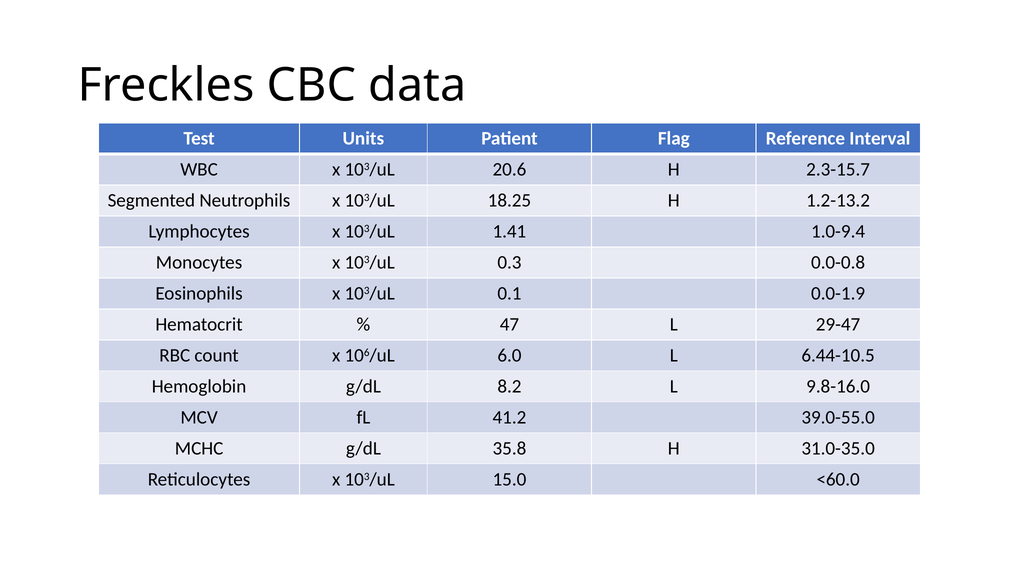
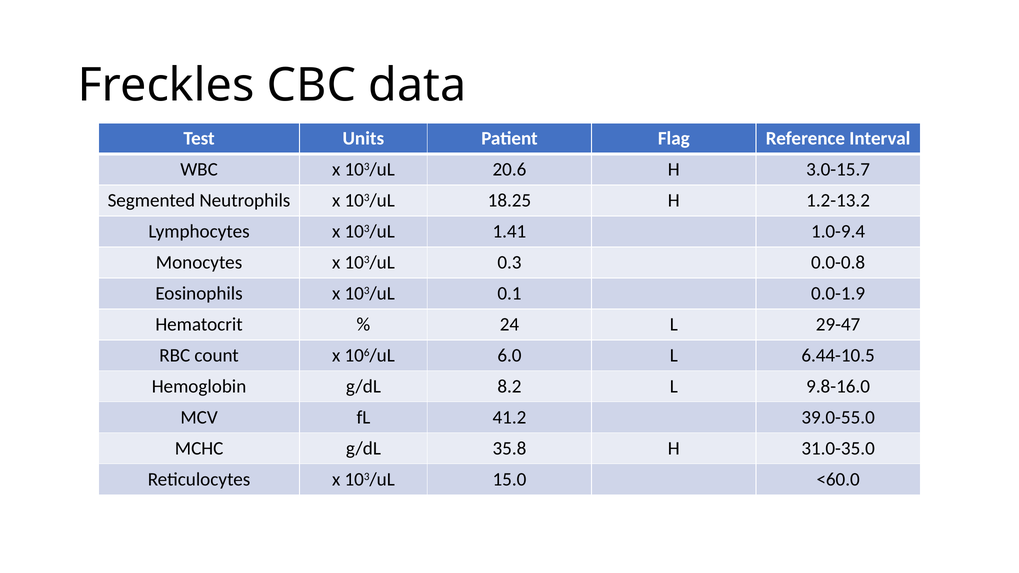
2.3-15.7: 2.3-15.7 -> 3.0-15.7
47: 47 -> 24
